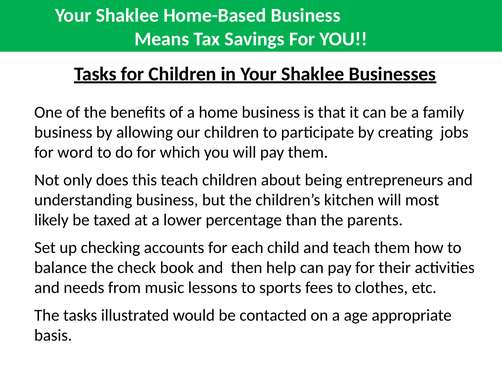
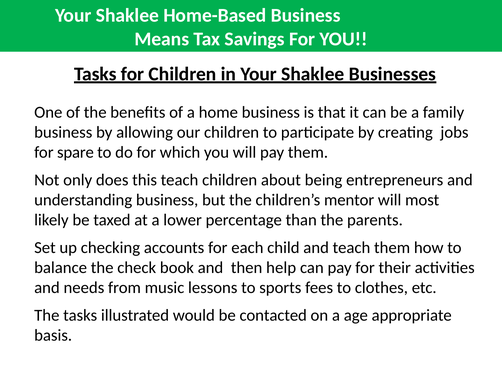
word: word -> spare
kitchen: kitchen -> mentor
